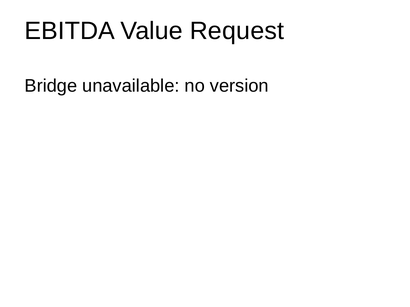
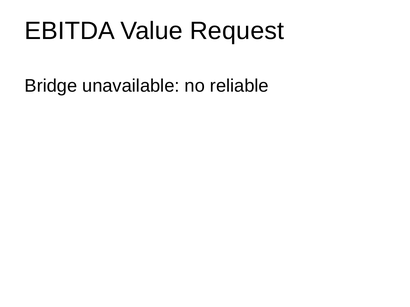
version: version -> reliable
